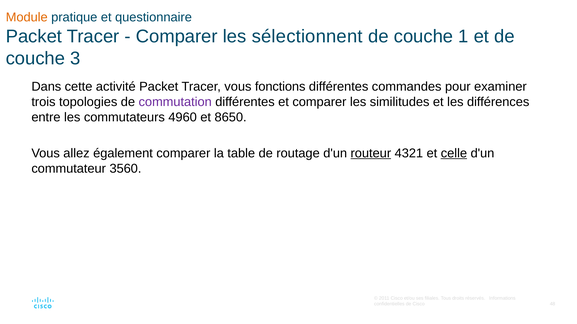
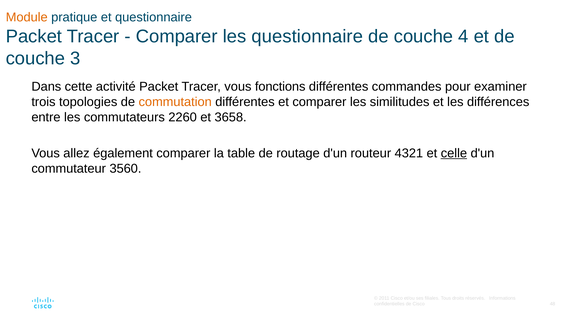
les sélectionnent: sélectionnent -> questionnaire
1: 1 -> 4
commutation colour: purple -> orange
4960: 4960 -> 2260
8650: 8650 -> 3658
routeur underline: present -> none
